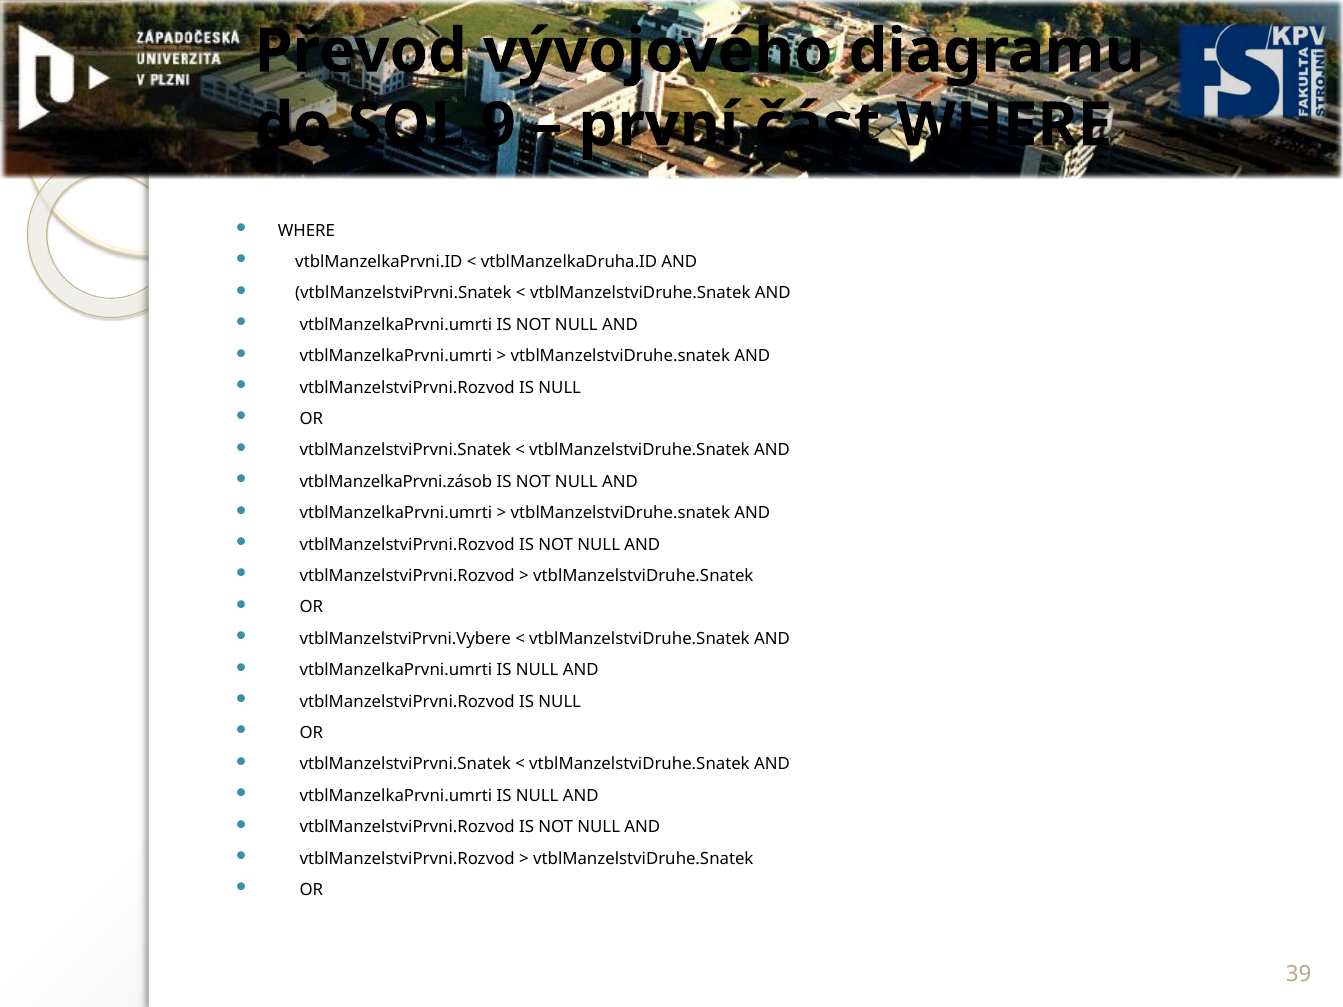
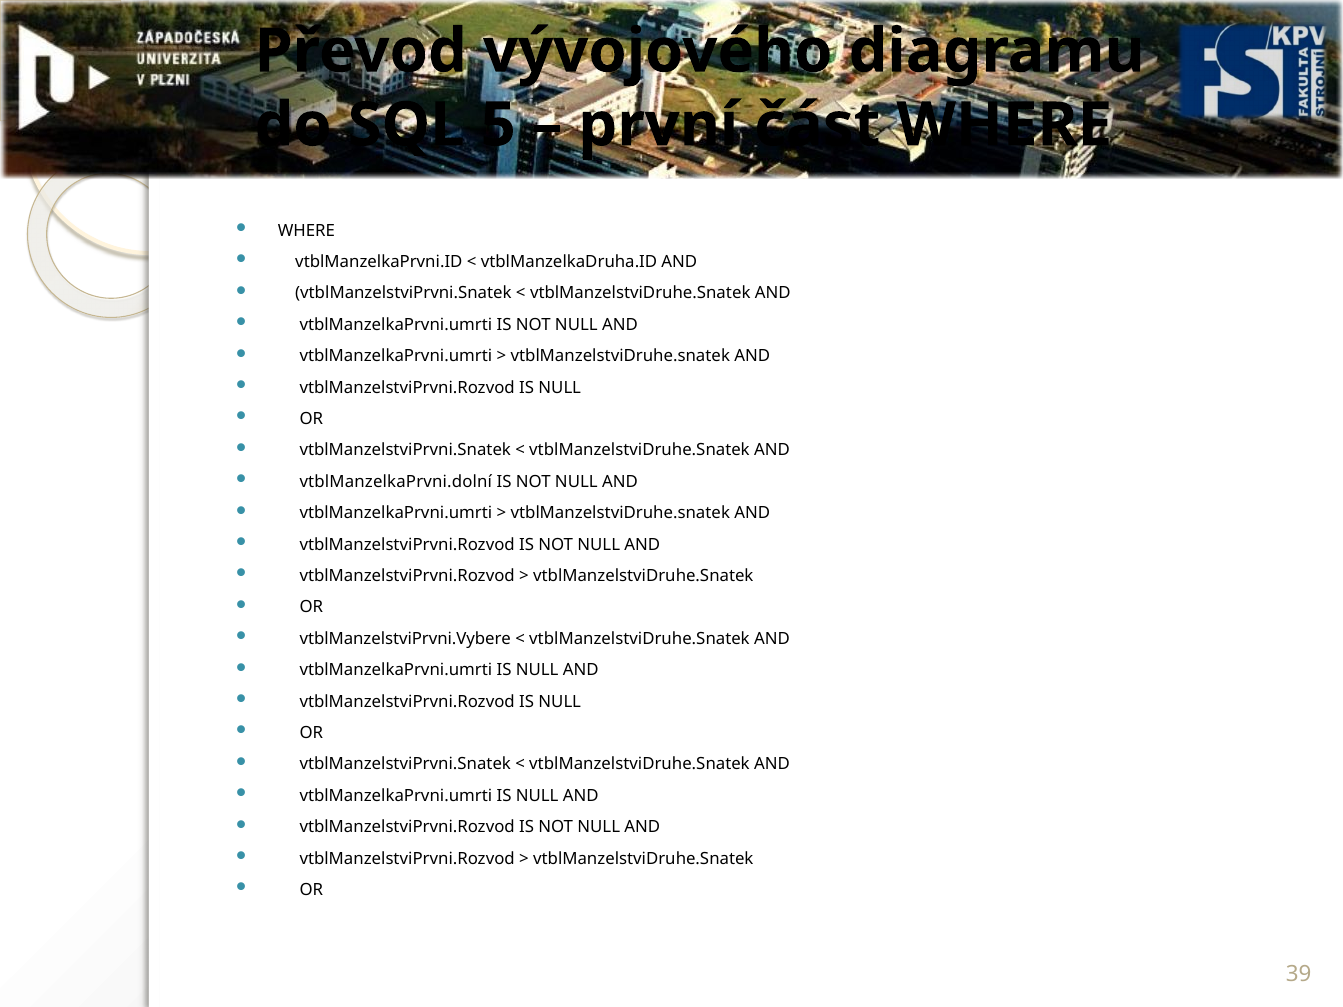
9: 9 -> 5
vtblManzelkaPrvni.zásob: vtblManzelkaPrvni.zásob -> vtblManzelkaPrvni.dolní
